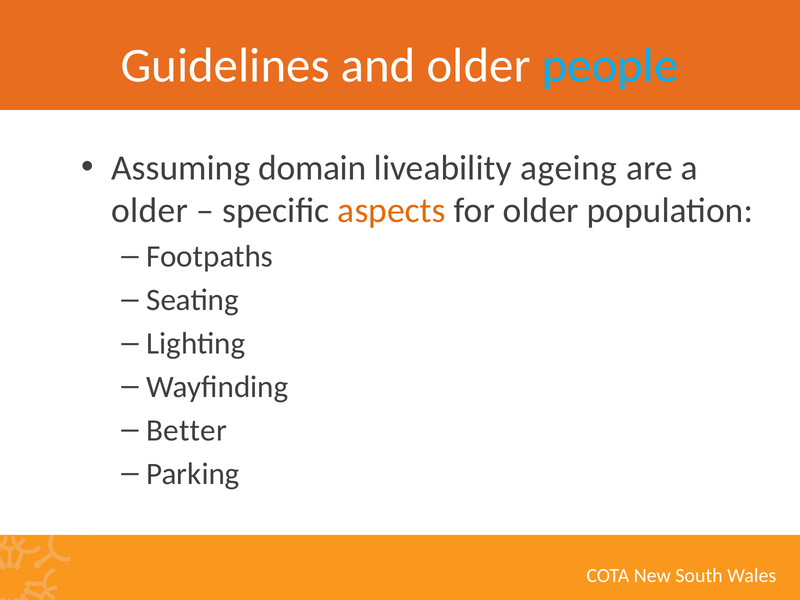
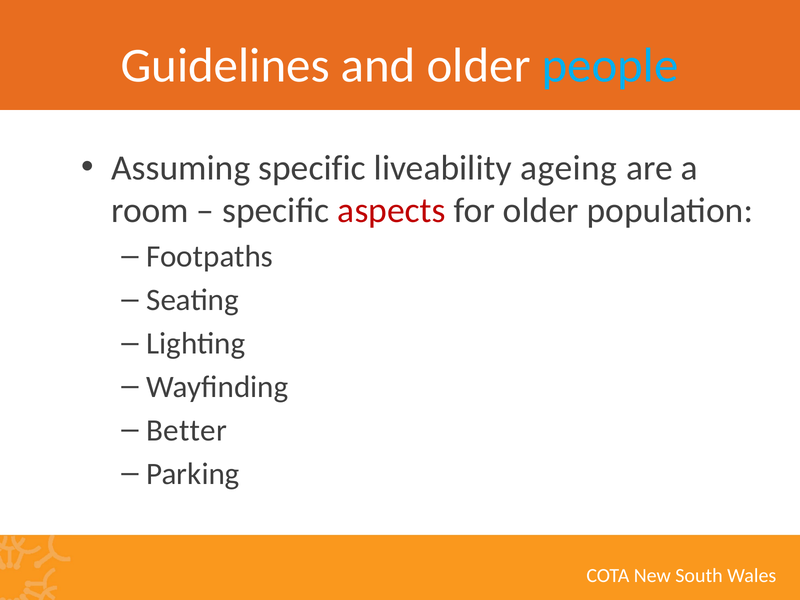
Assuming domain: domain -> specific
older at (150, 211): older -> room
aspects colour: orange -> red
